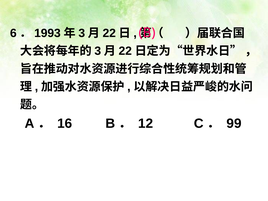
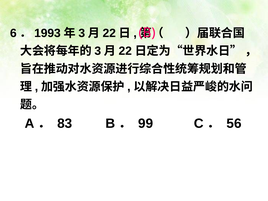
16: 16 -> 83
12: 12 -> 99
99: 99 -> 56
